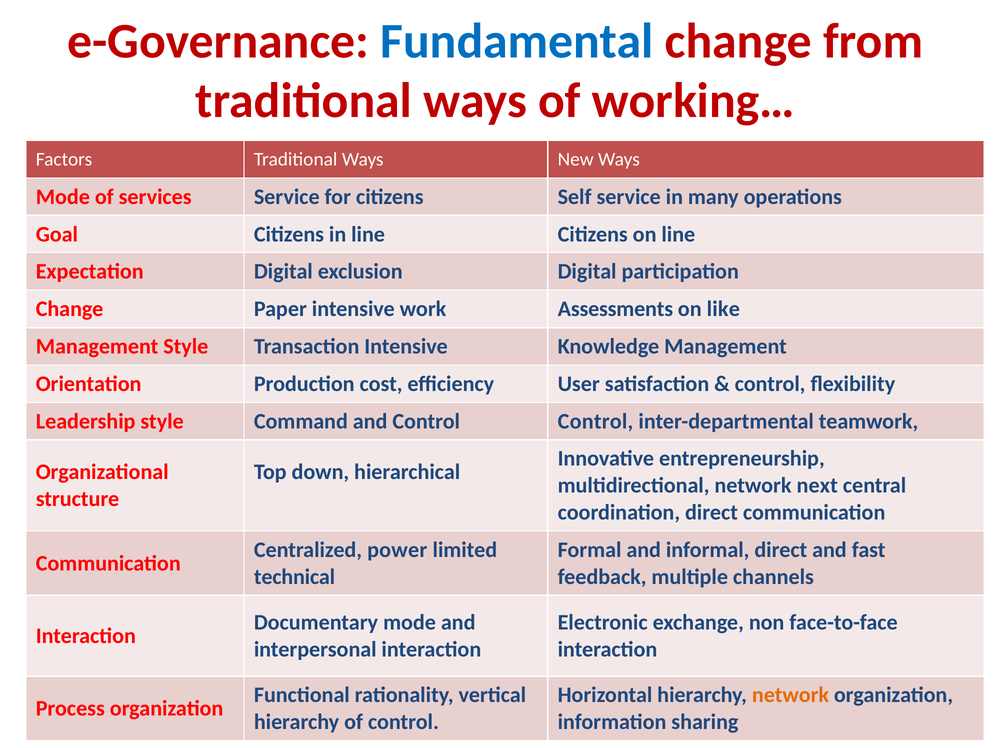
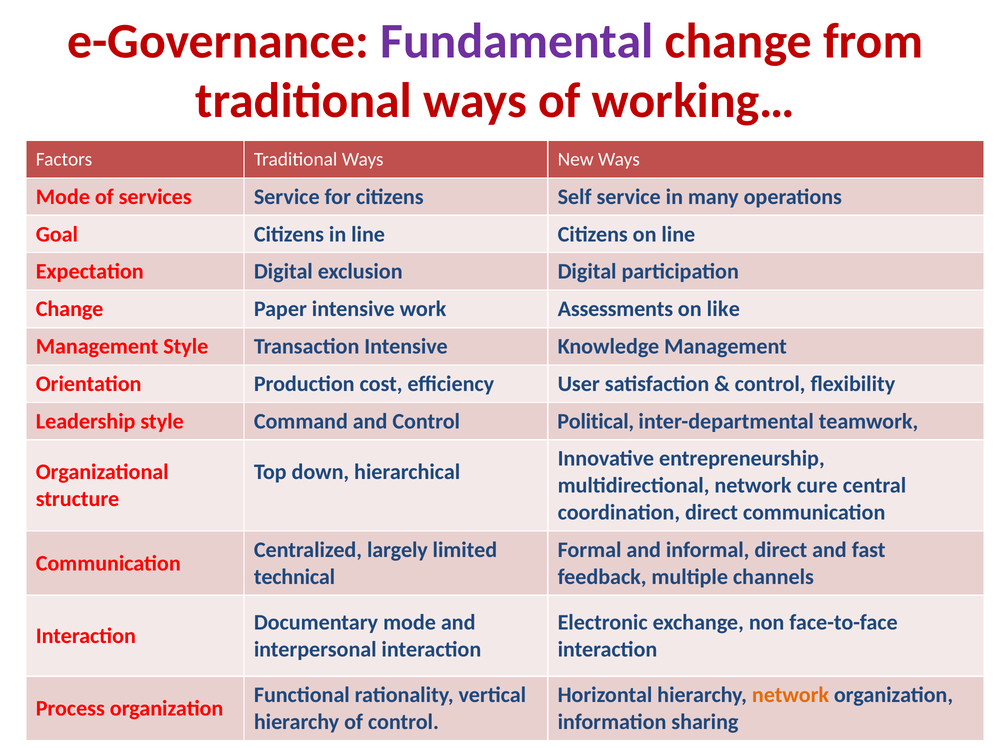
Fundamental colour: blue -> purple
Control Control: Control -> Political
next: next -> cure
power: power -> largely
